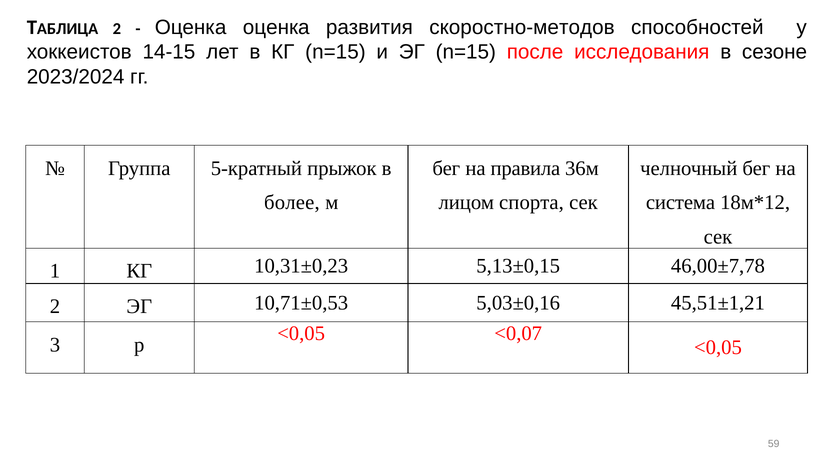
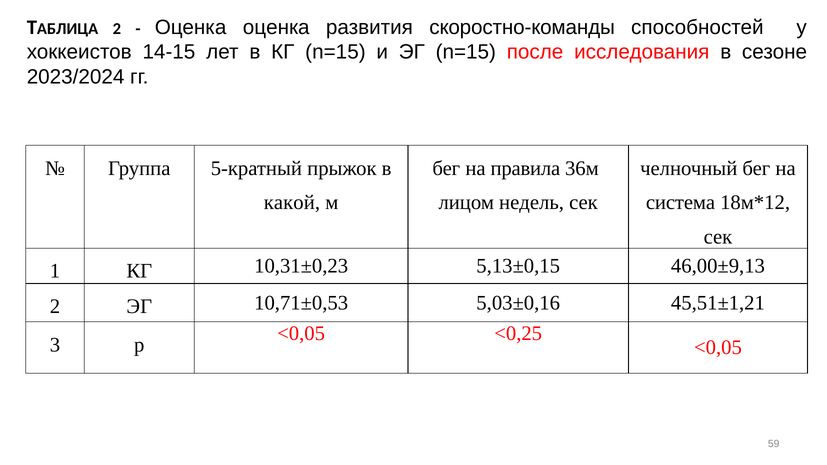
скоростно-методов: скоростно-методов -> скоростно-команды
более: более -> какой
спорта: спорта -> недель
46,00±7,78: 46,00±7,78 -> 46,00±9,13
<0,07: <0,07 -> <0,25
